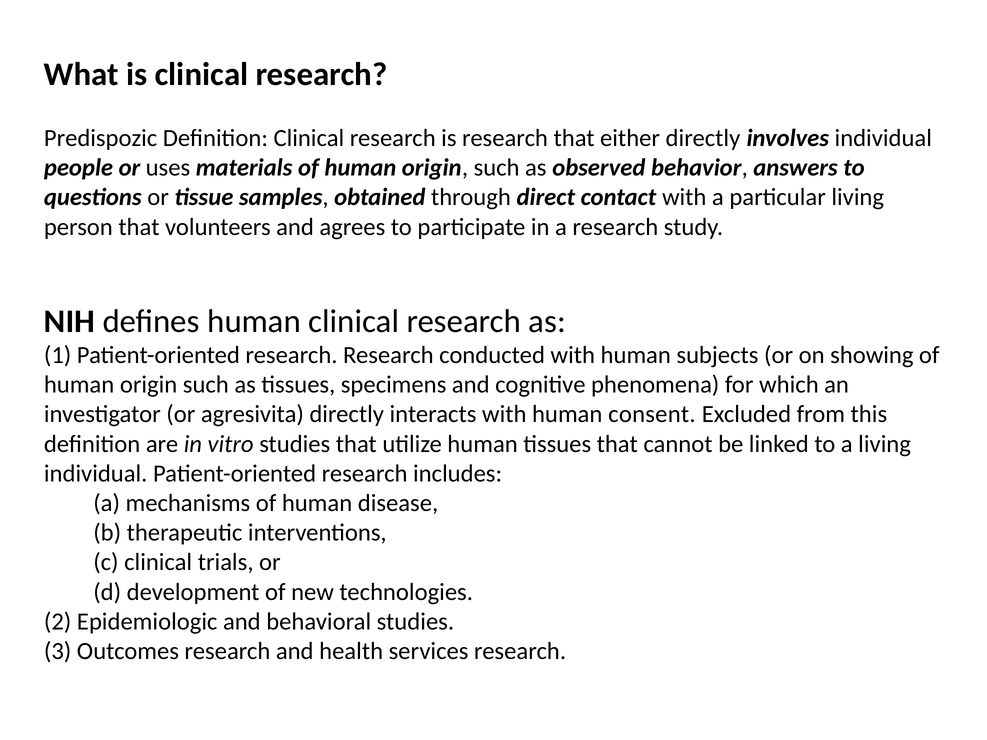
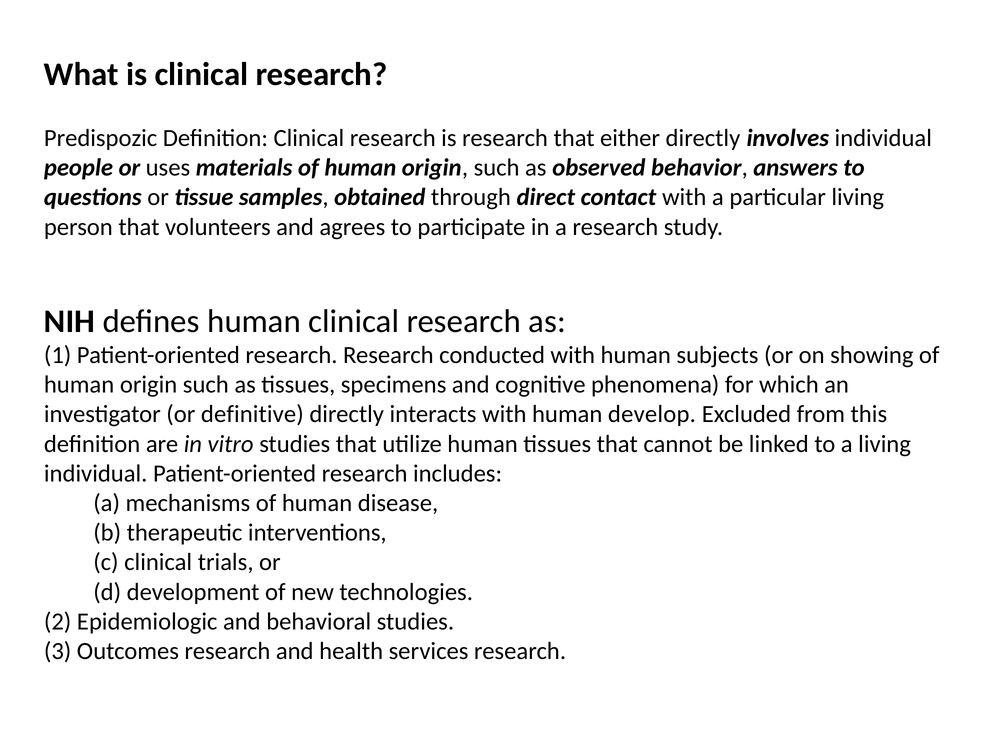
agresivita: agresivita -> definitive
consent: consent -> develop
